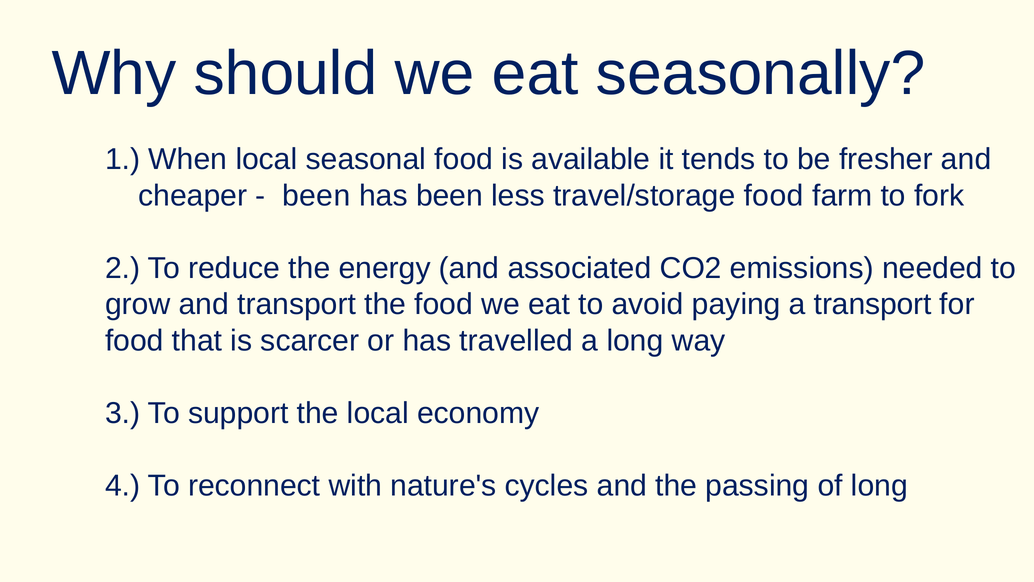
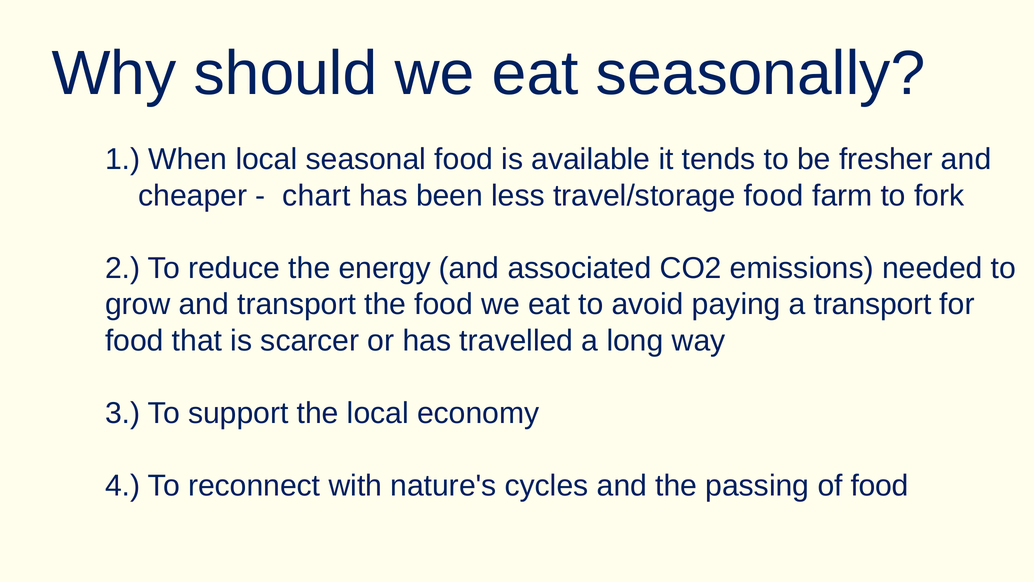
been at (316, 196): been -> chart
of long: long -> food
